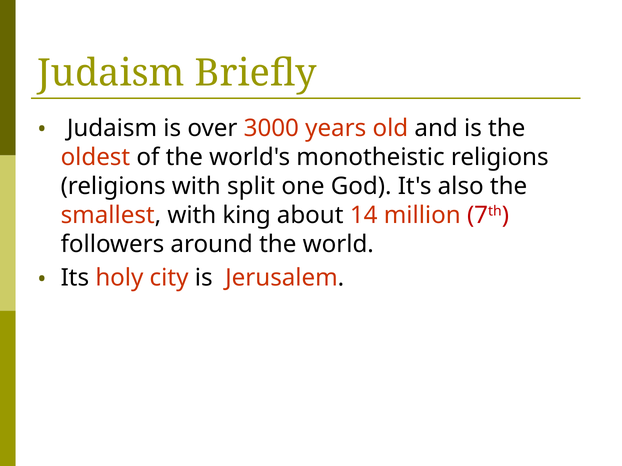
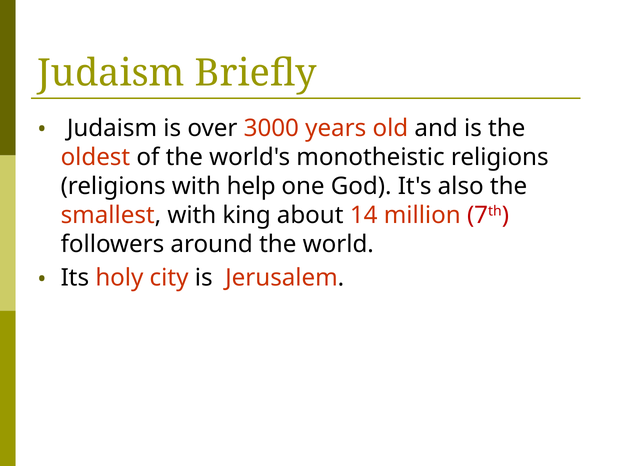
split: split -> help
